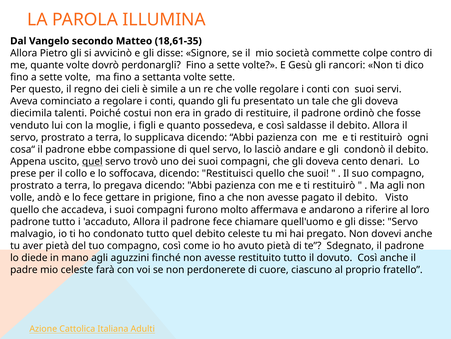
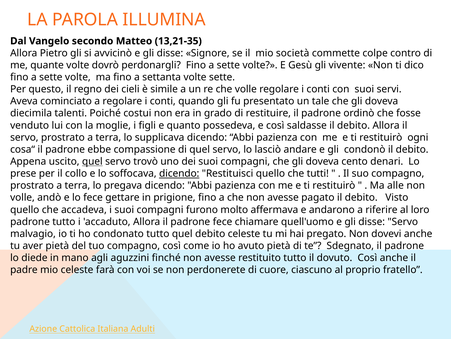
18,61-35: 18,61-35 -> 13,21-35
rancori: rancori -> vivente
dicendo at (179, 173) underline: none -> present
che suoi: suoi -> tutti
Ma agli: agli -> alle
